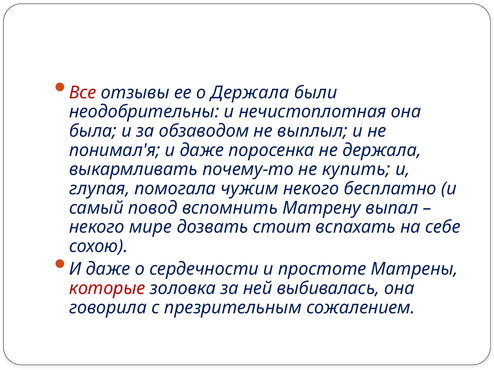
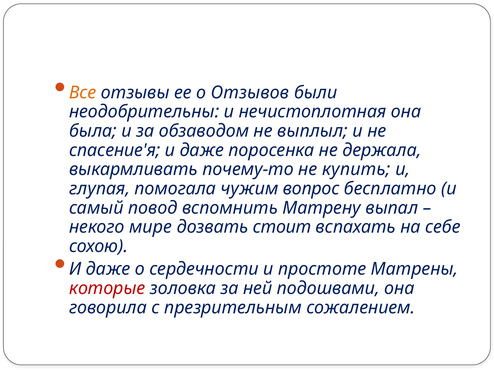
Все colour: red -> orange
о Держала: Держала -> Отзывов
понимал'я: понимал'я -> спасение'я
чужим некого: некого -> вопрос
выбивалась: выбивалась -> подошвами
